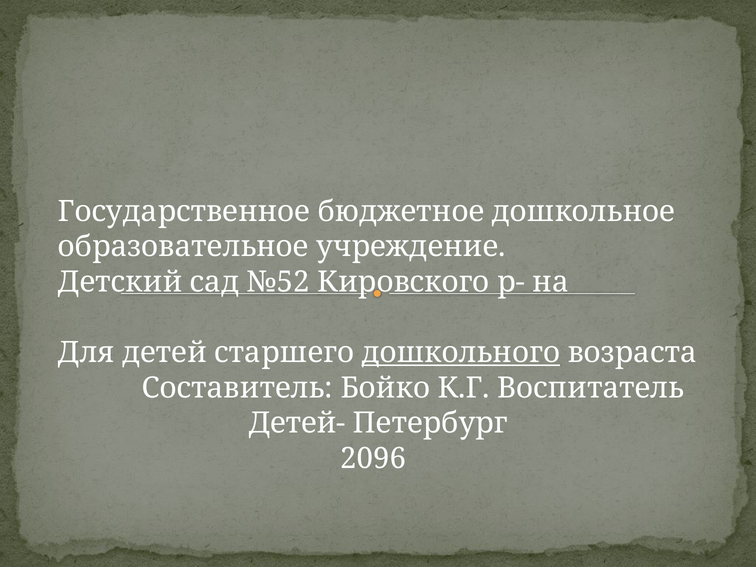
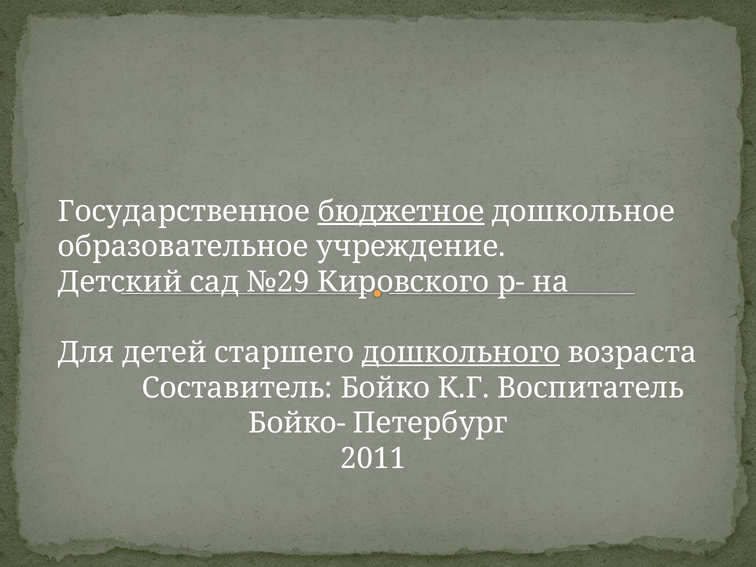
бюджетное underline: none -> present
№52: №52 -> №29
Детей-: Детей- -> Бойко-
2096: 2096 -> 2011
